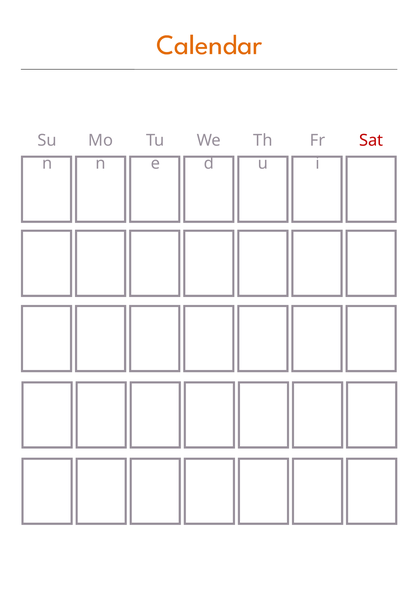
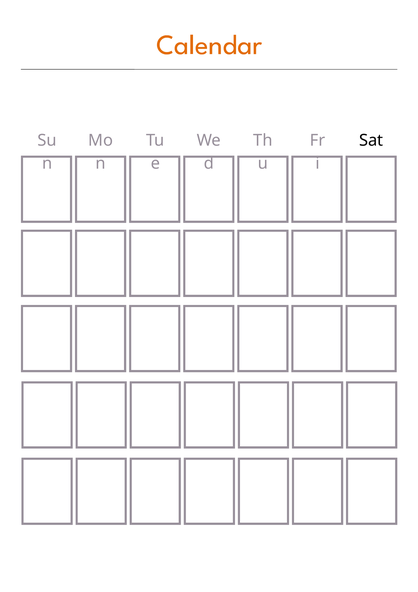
Sat colour: red -> black
